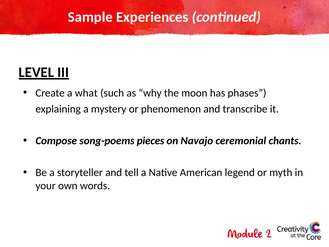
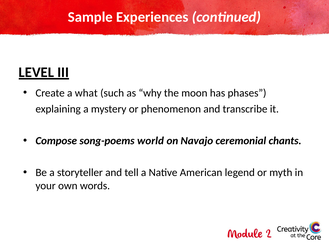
pieces: pieces -> world
